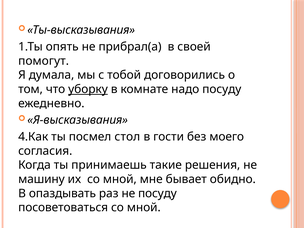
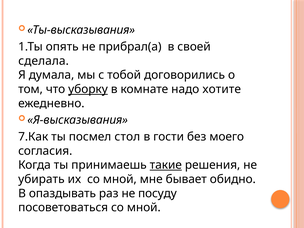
помогут: помогут -> сделала
надо посуду: посуду -> хотите
4.Как: 4.Как -> 7.Как
такие underline: none -> present
машину: машину -> убирать
